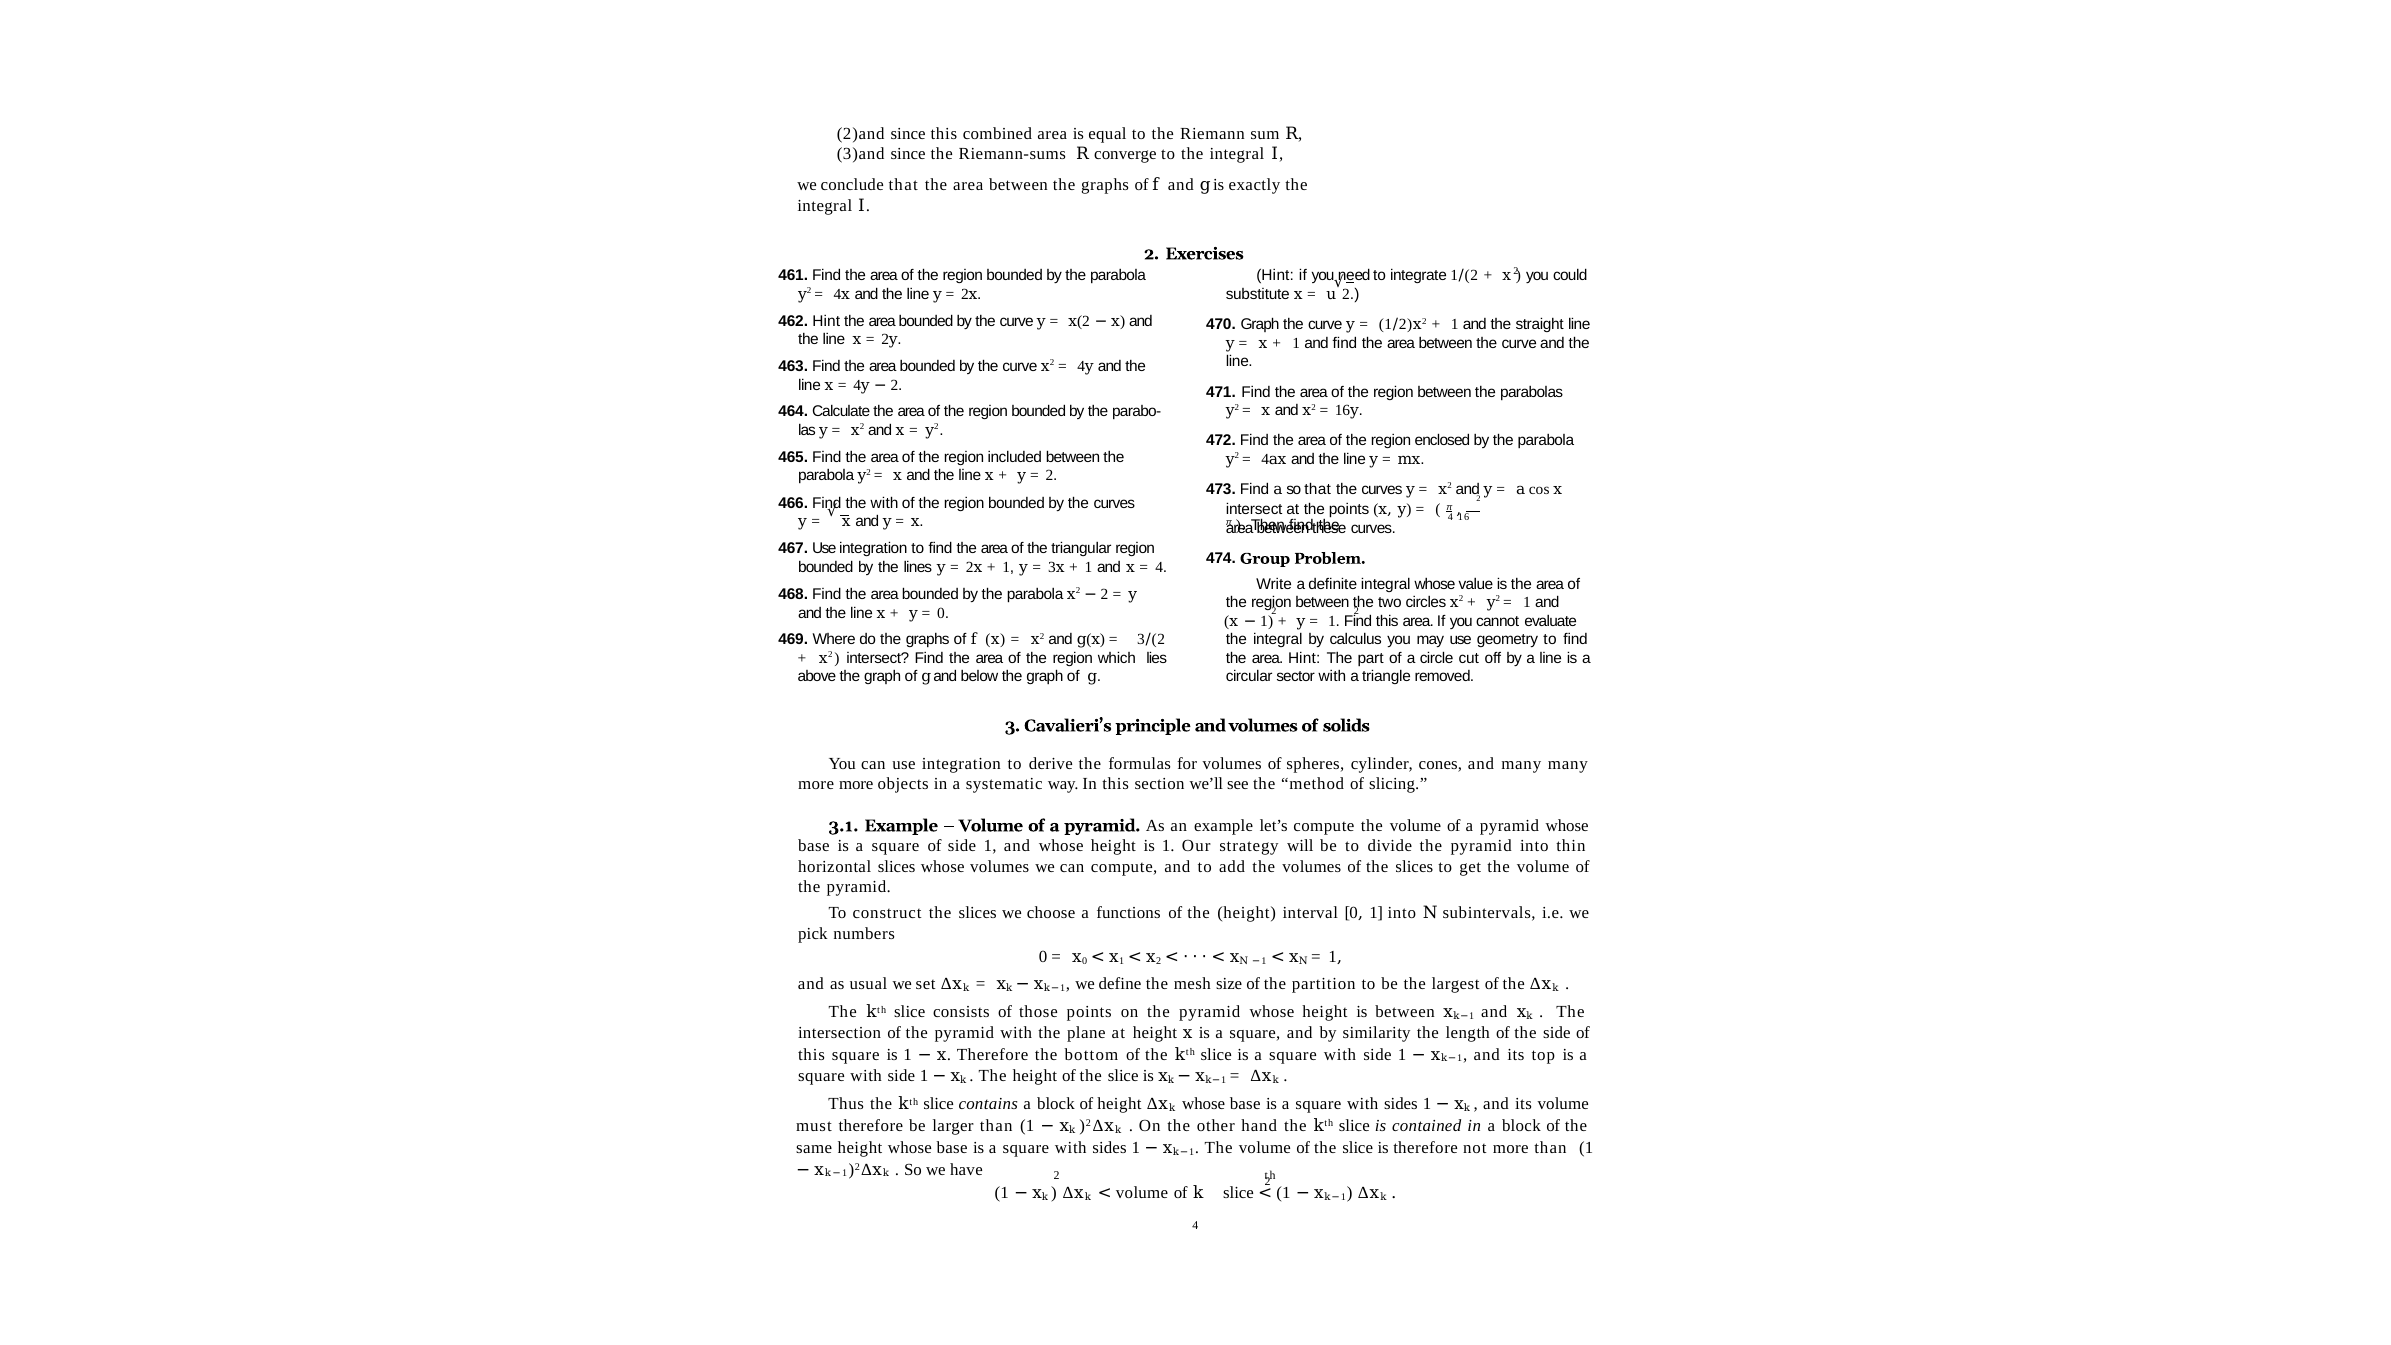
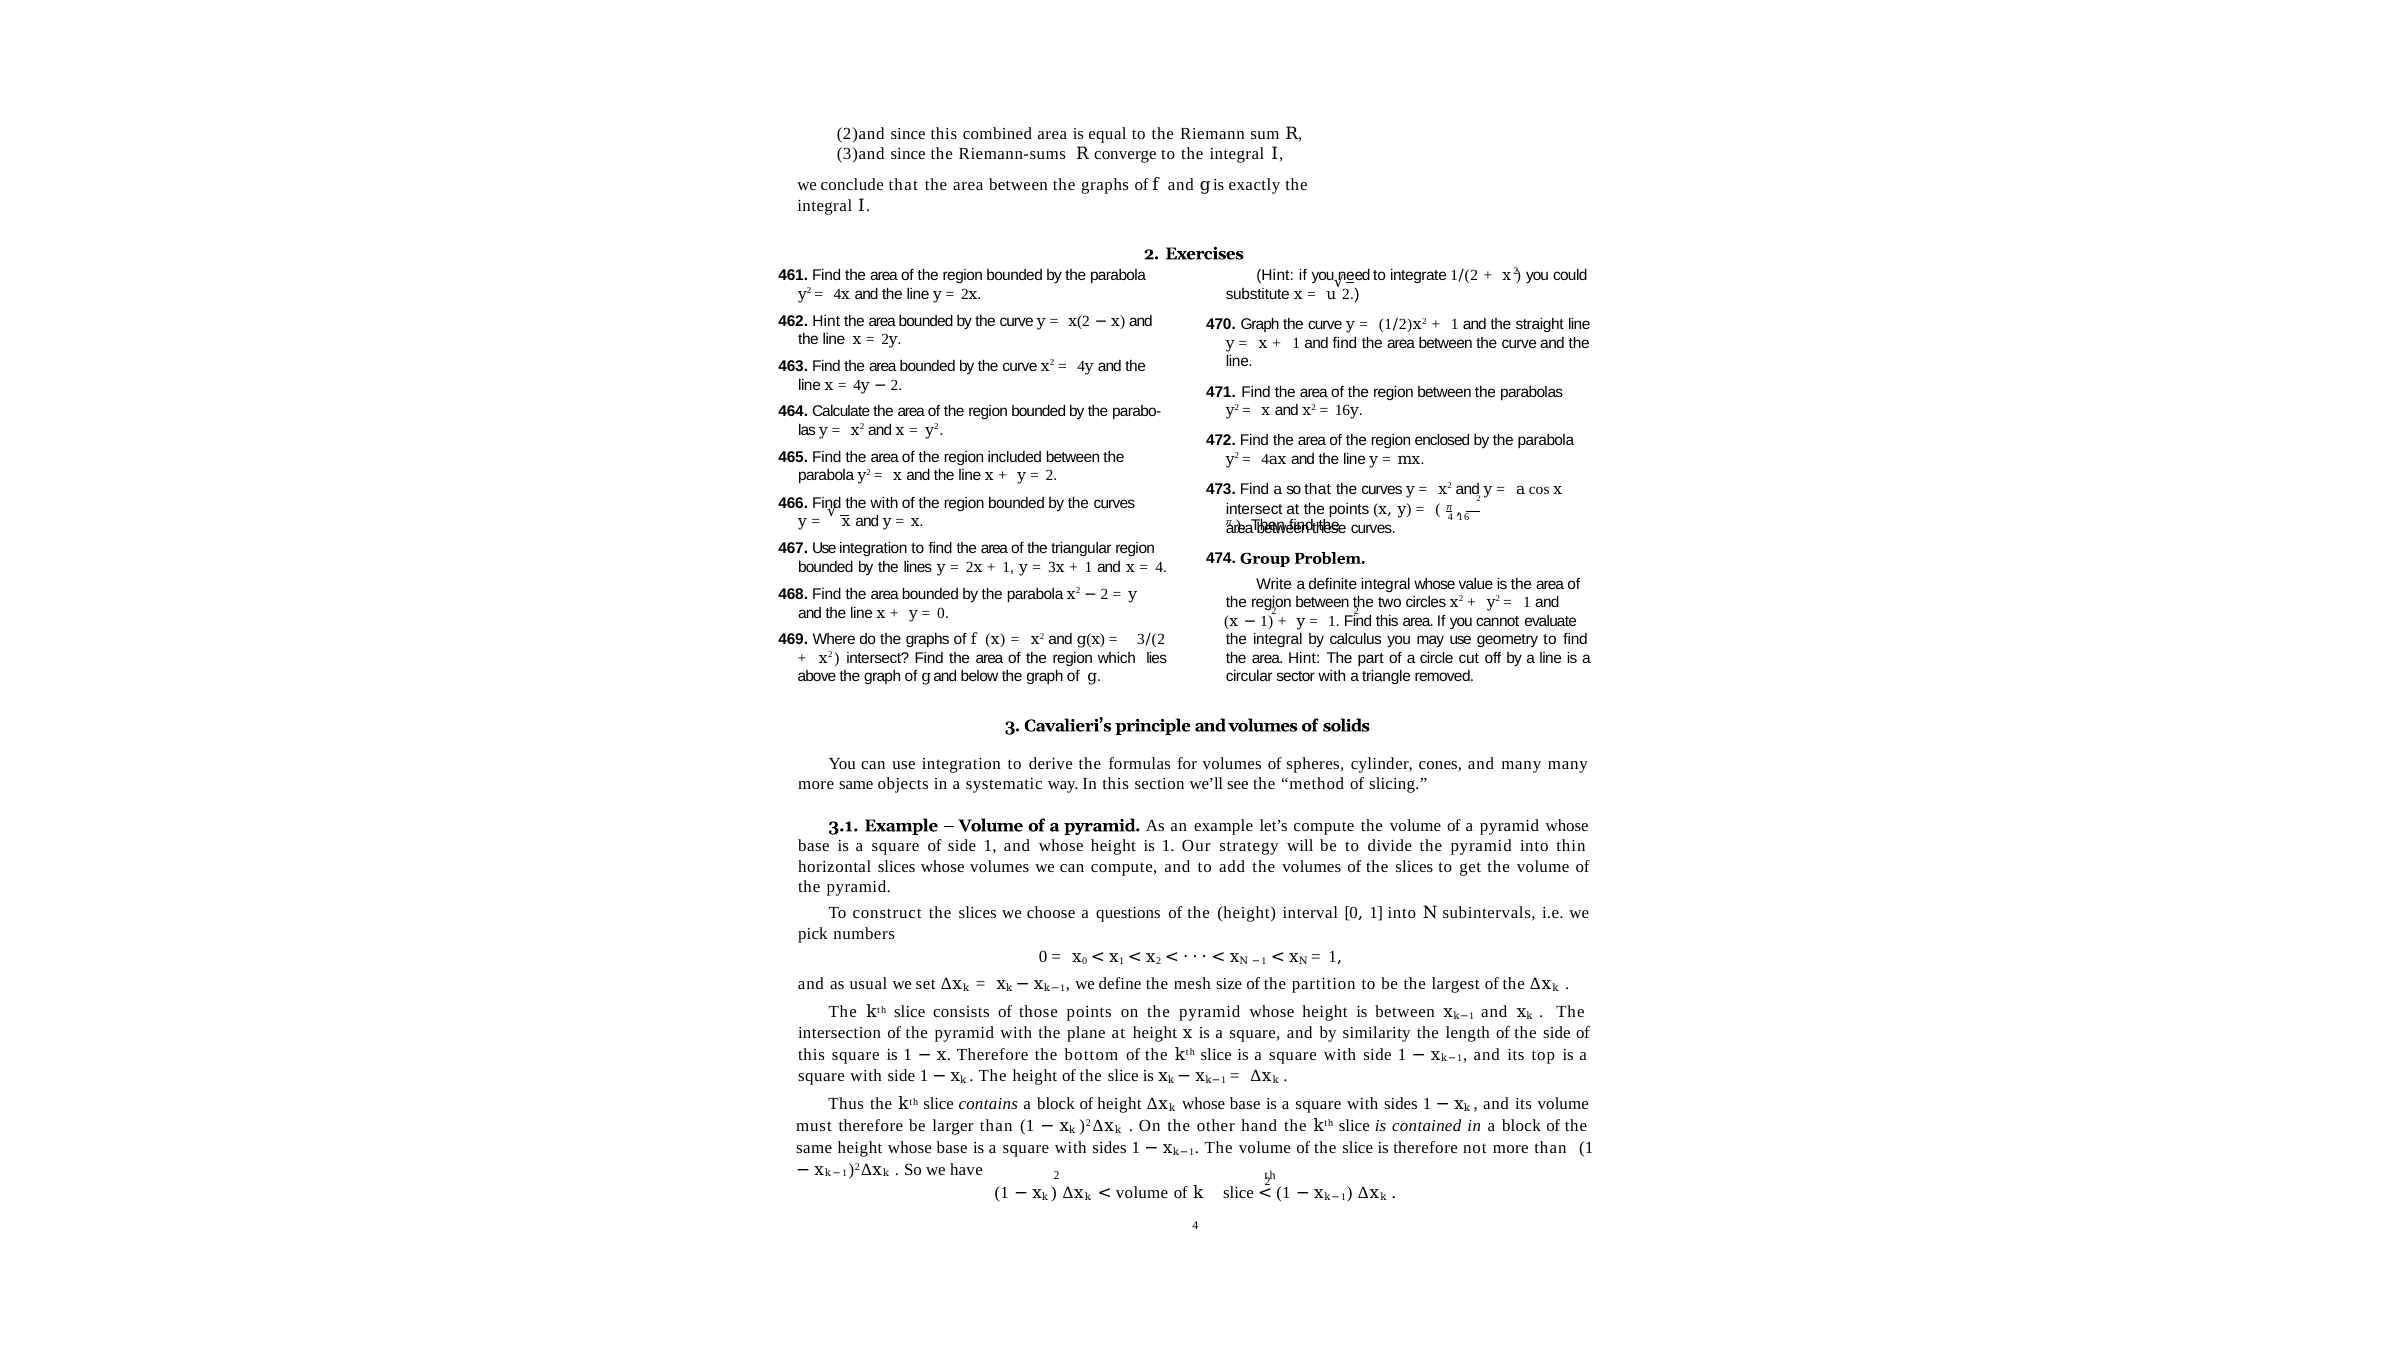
more more: more -> same
functions: functions -> questions
